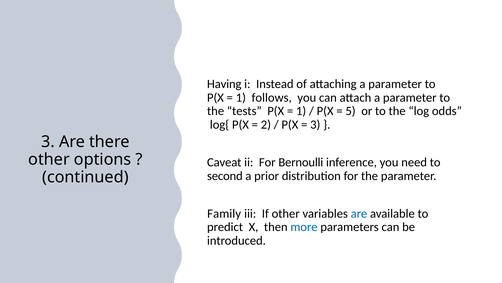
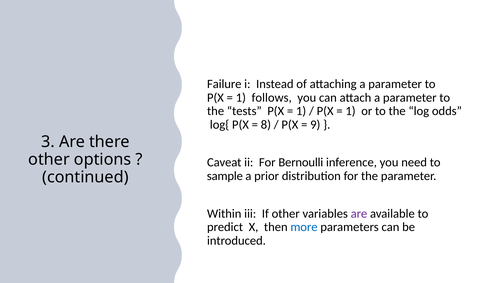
Having: Having -> Failure
5 at (351, 111): 5 -> 1
2: 2 -> 8
3 at (315, 124): 3 -> 9
second: second -> sample
Family: Family -> Within
are at (359, 213) colour: blue -> purple
